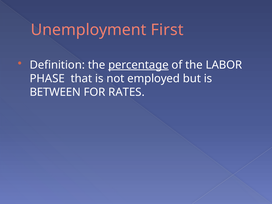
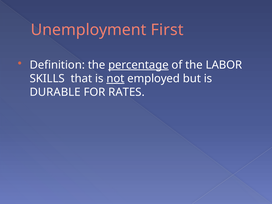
PHASE: PHASE -> SKILLS
not underline: none -> present
BETWEEN: BETWEEN -> DURABLE
